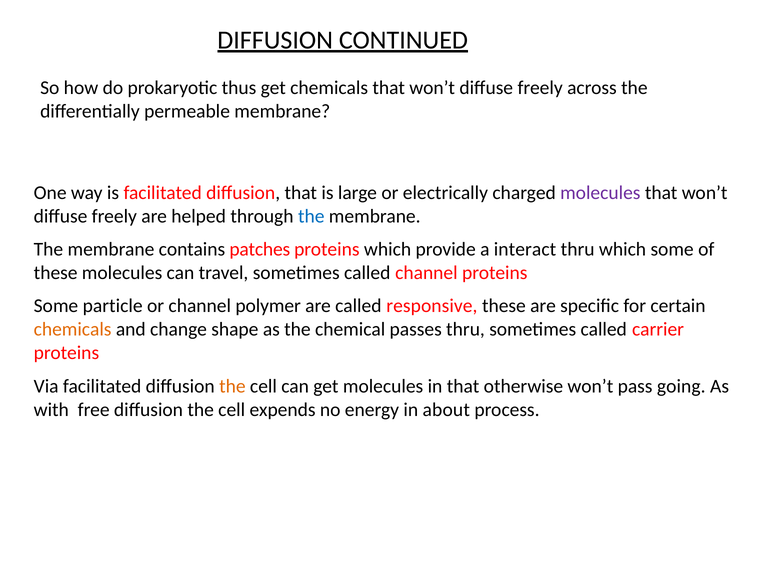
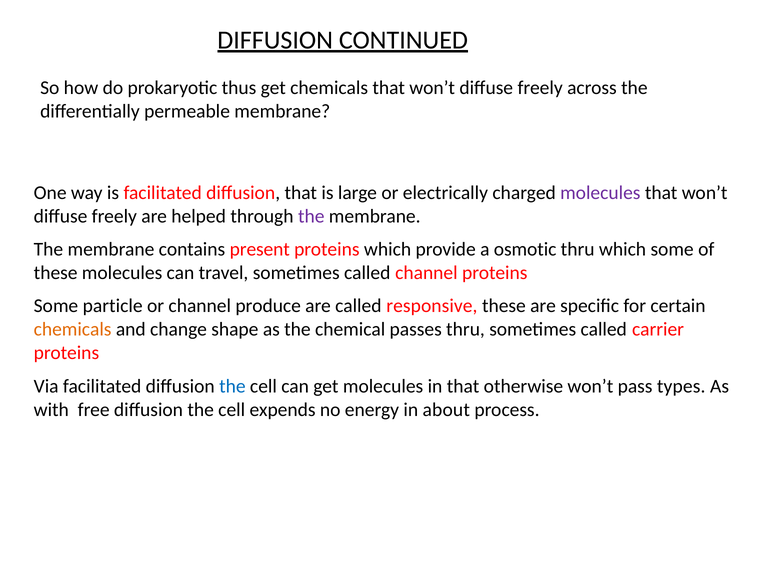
the at (311, 216) colour: blue -> purple
patches: patches -> present
interact: interact -> osmotic
polymer: polymer -> produce
the at (232, 386) colour: orange -> blue
going: going -> types
